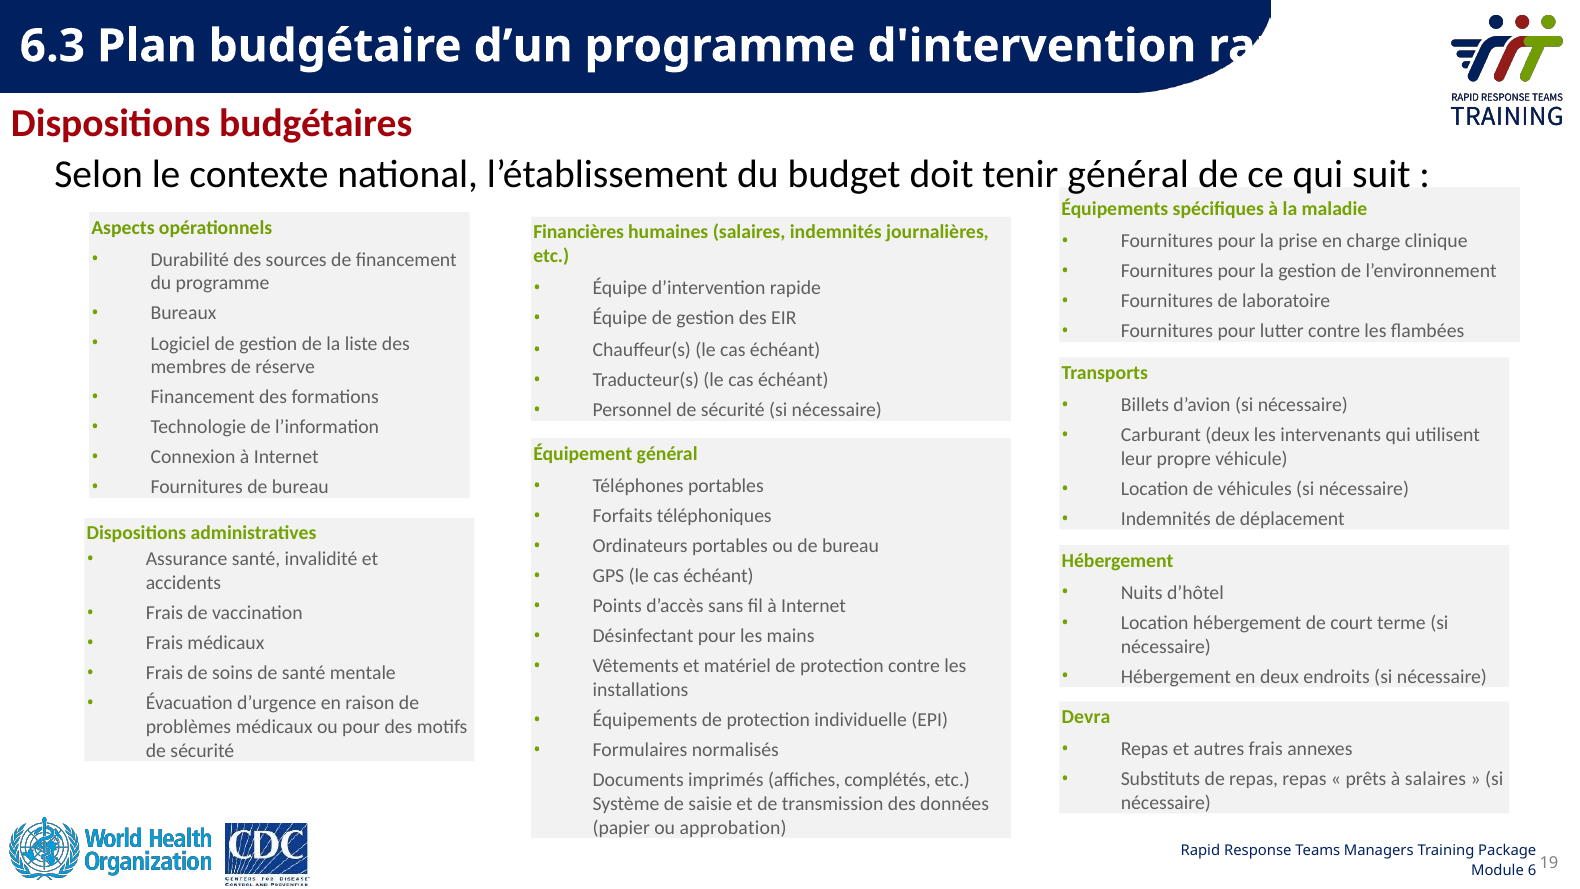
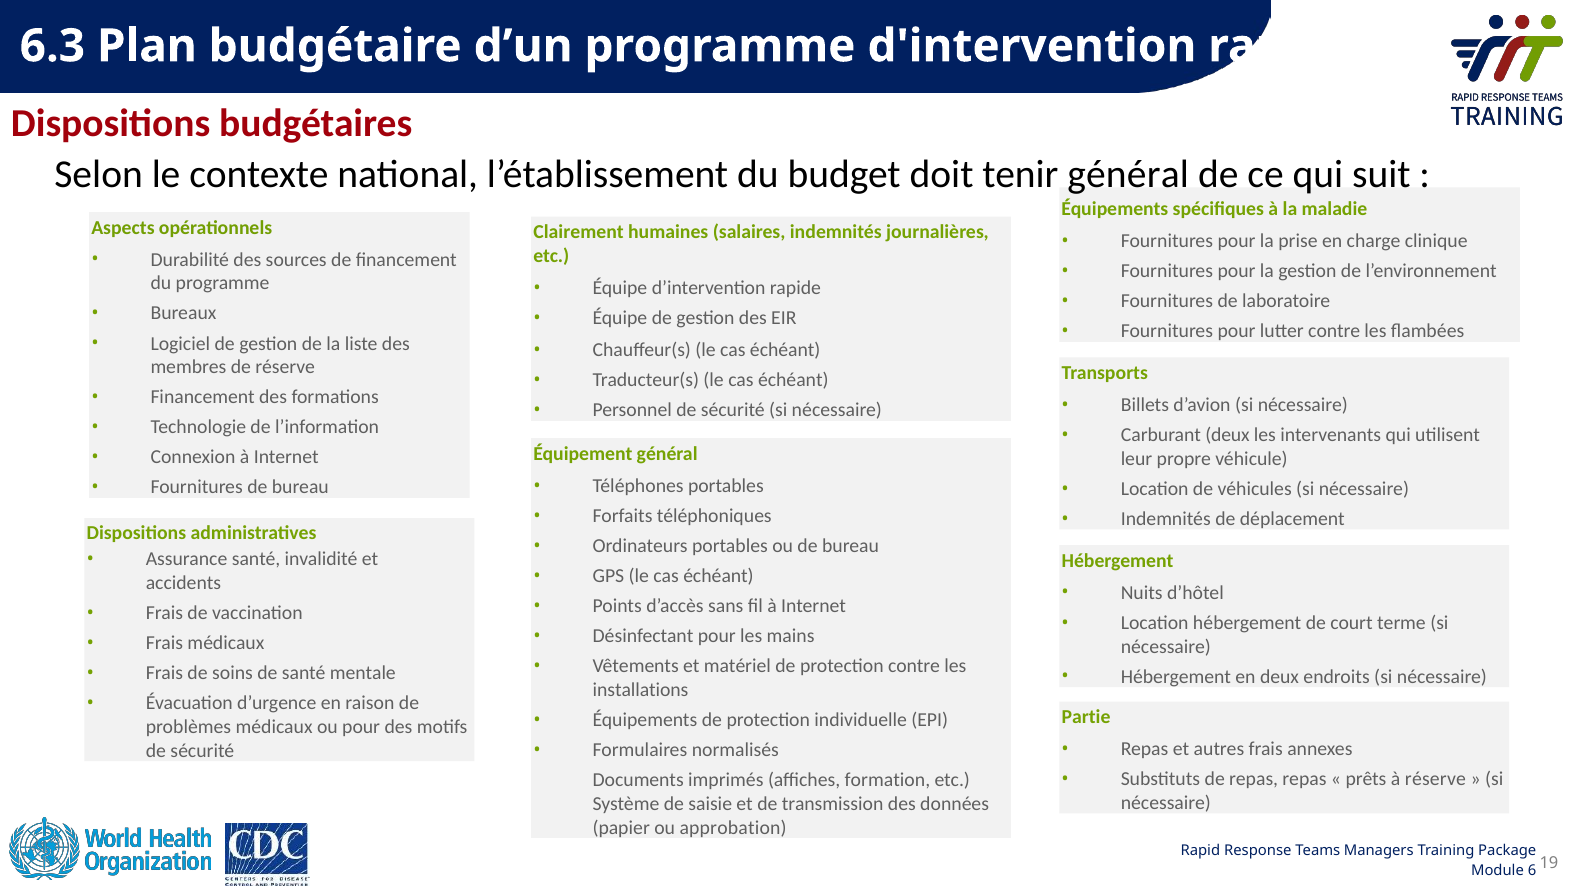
Financières: Financières -> Clairement
Devra: Devra -> Partie
complétés: complétés -> formation
à salaires: salaires -> réserve
